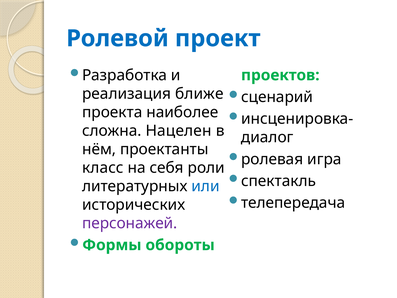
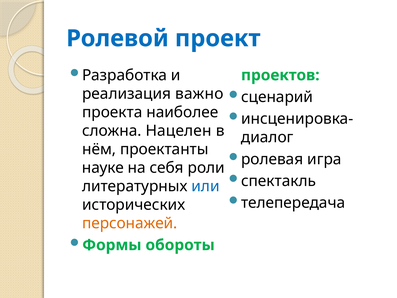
ближе: ближе -> важно
класс: класс -> науке
персонажей colour: purple -> orange
